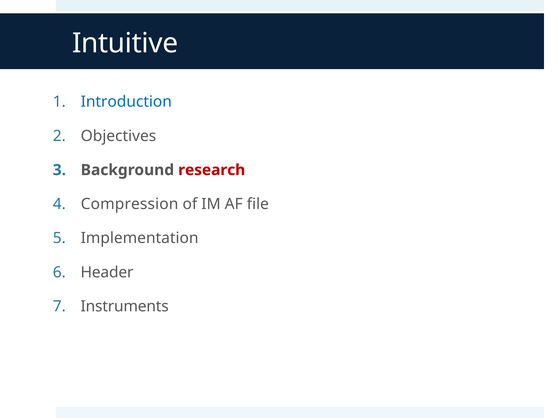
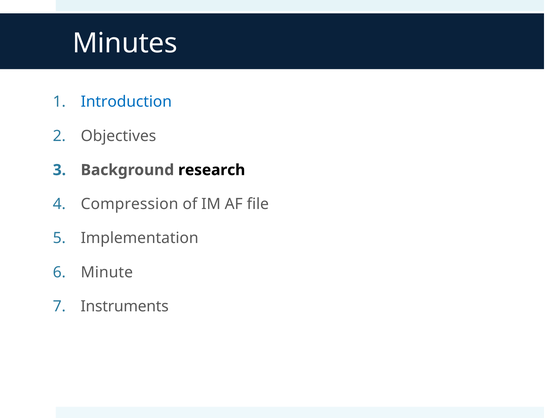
Intuitive: Intuitive -> Minutes
research colour: red -> black
Header: Header -> Minute
